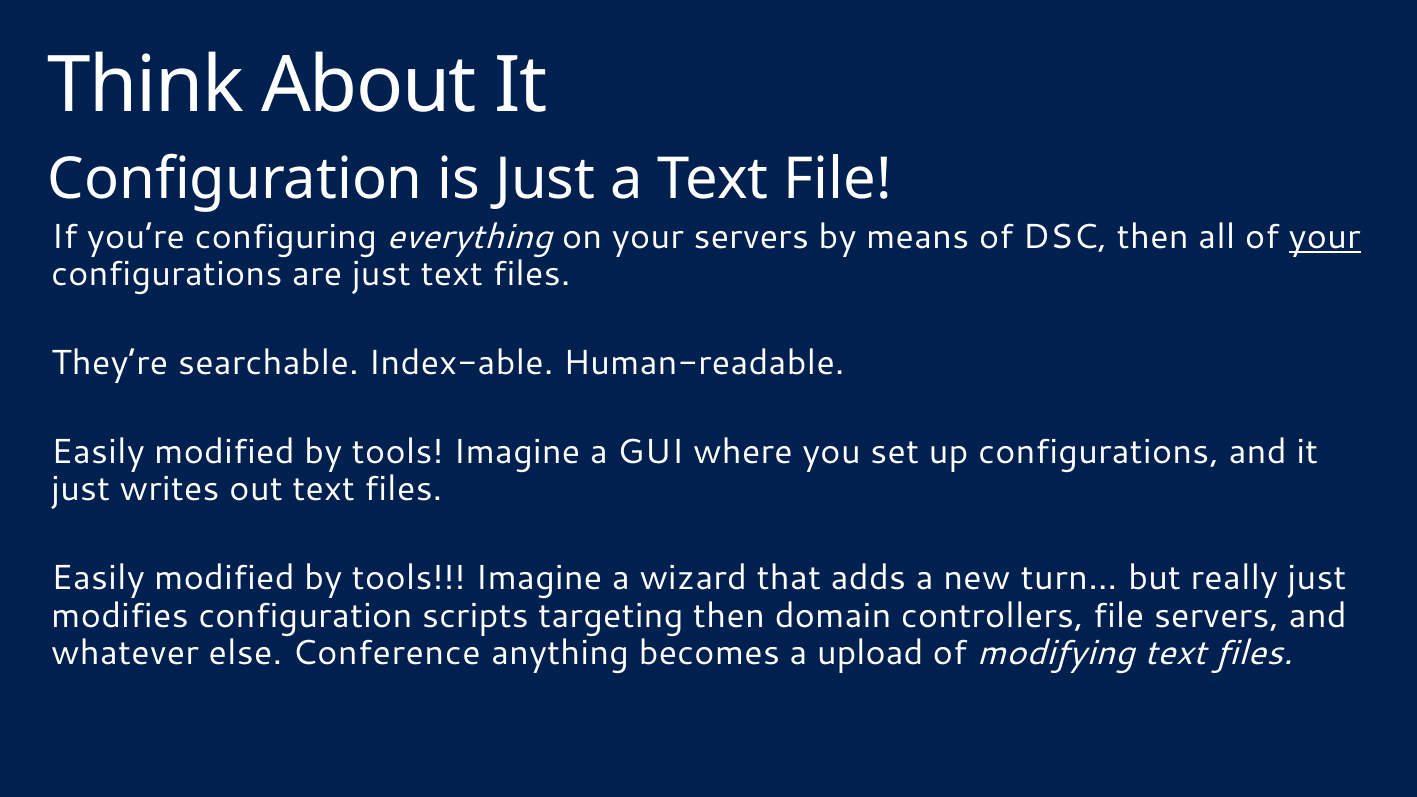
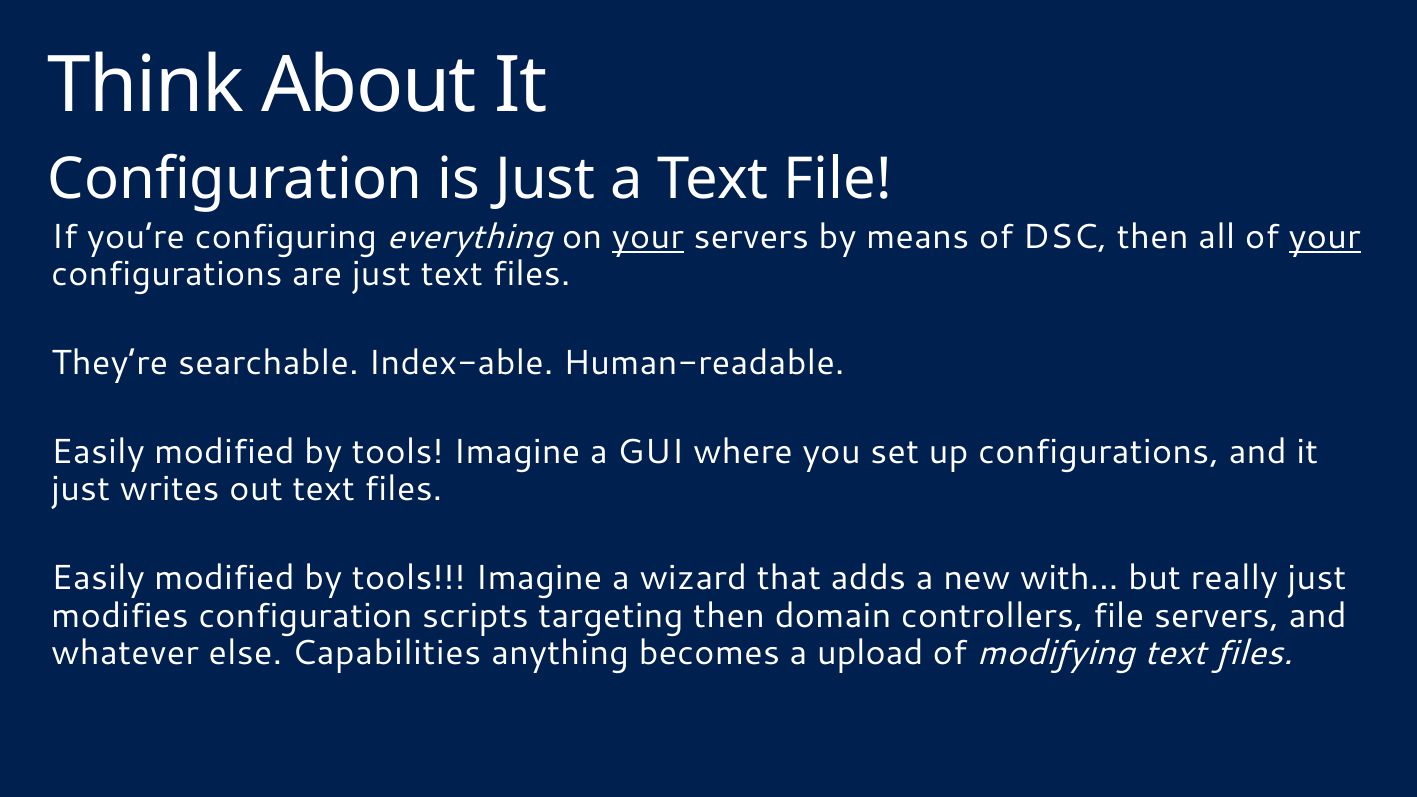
your at (648, 237) underline: none -> present
turn…: turn… -> with…
Conference: Conference -> Capabilities
